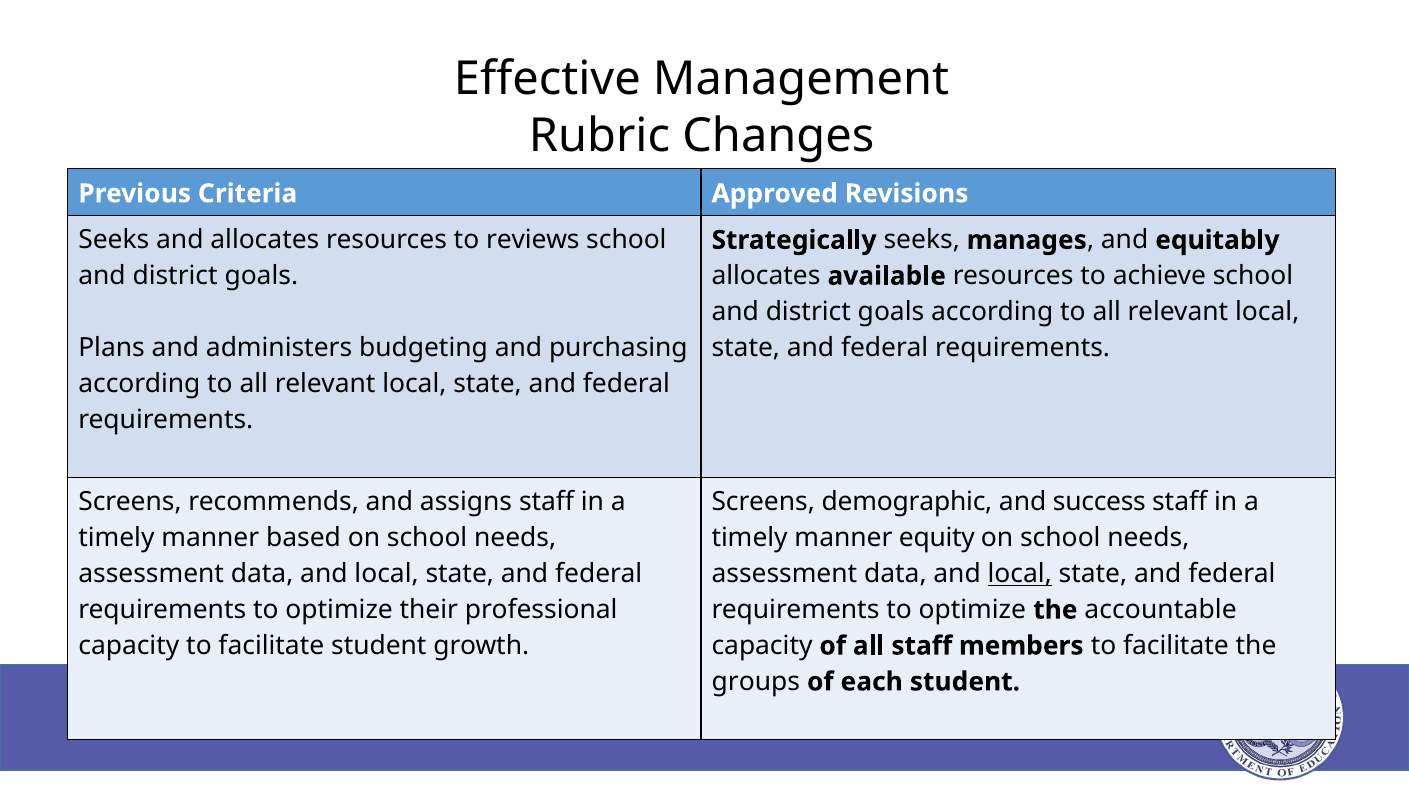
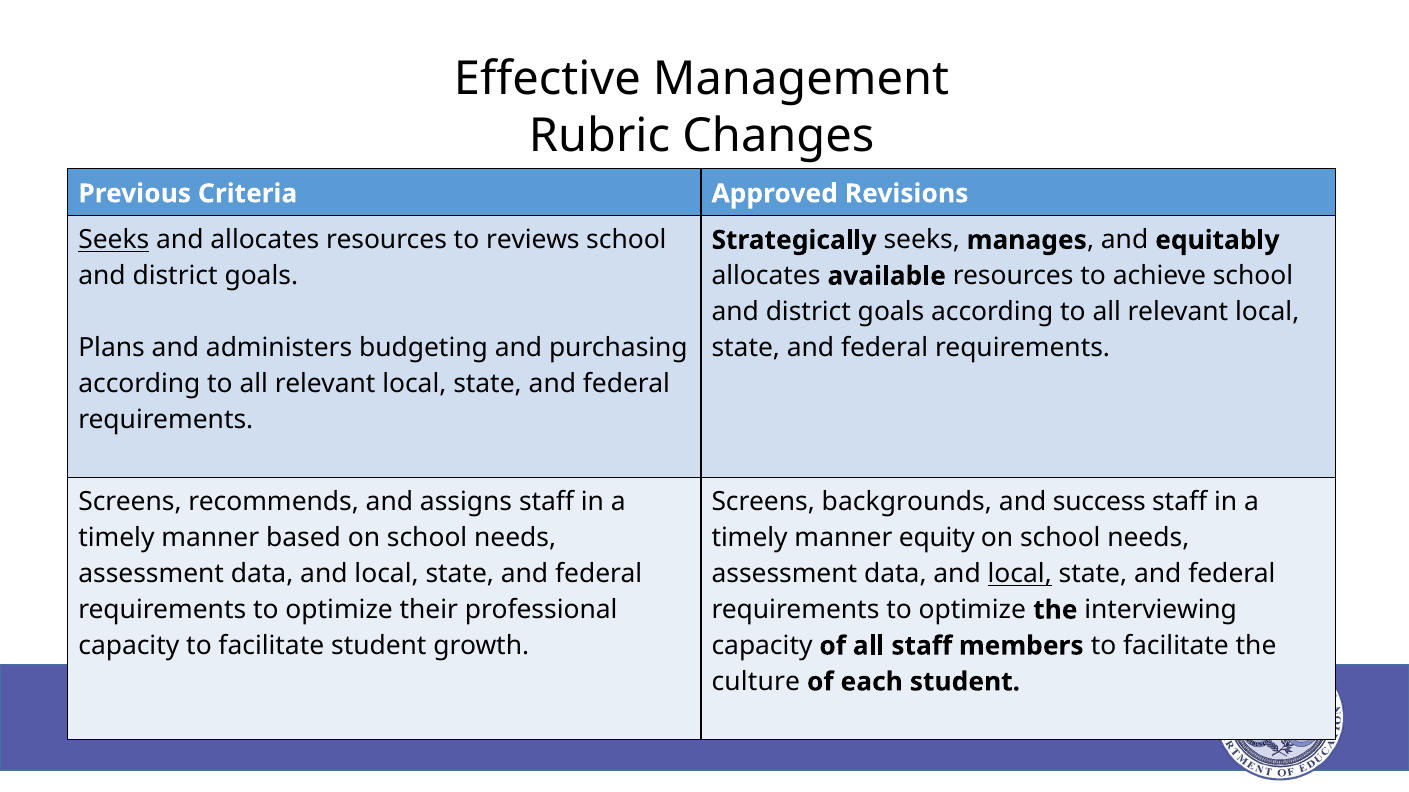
Seeks at (114, 240) underline: none -> present
demographic: demographic -> backgrounds
accountable: accountable -> interviewing
groups: groups -> culture
